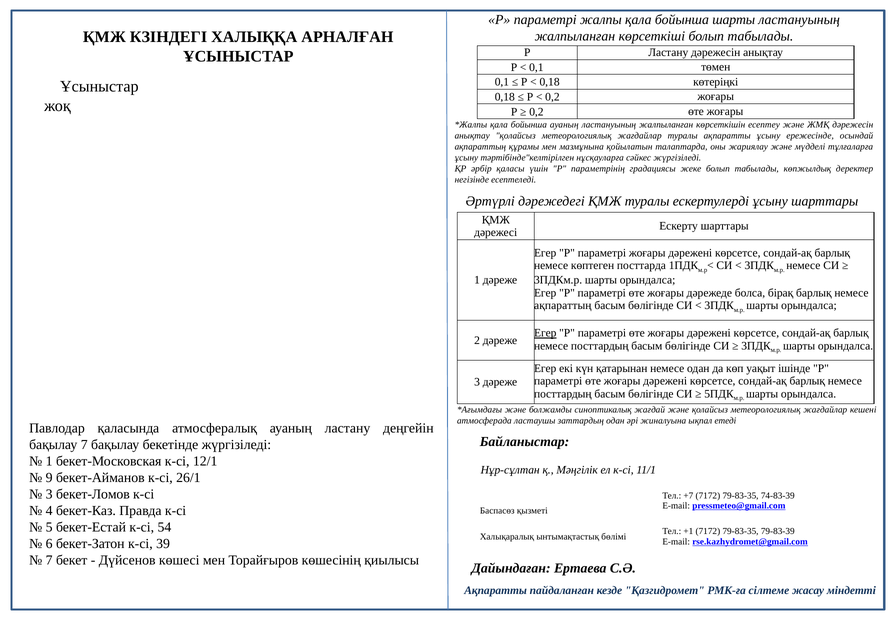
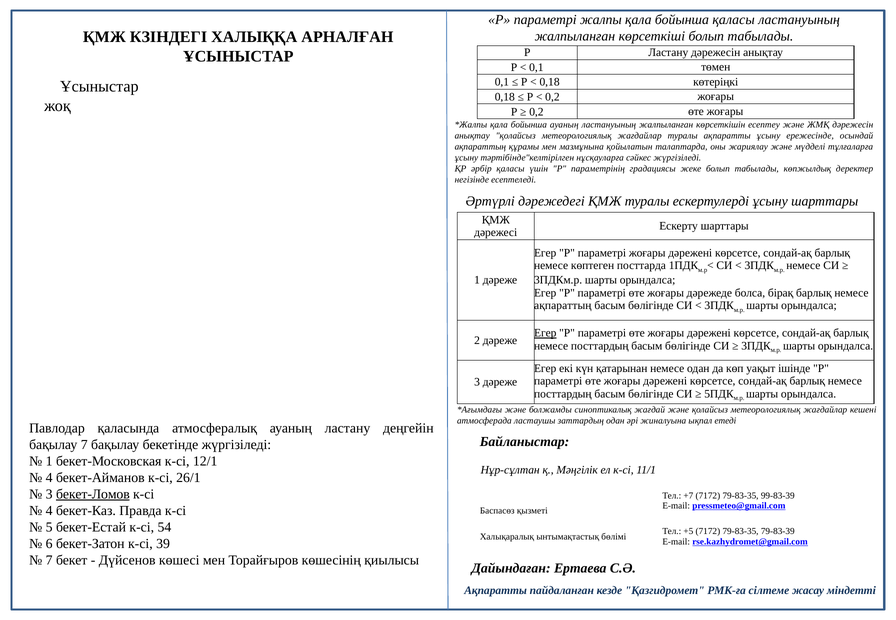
бойынша шарты: шарты -> қаласы
9 at (49, 478): 9 -> 4
бекет-Ломов underline: none -> present
74-83-39: 74-83-39 -> 99-83-39
+1: +1 -> +5
